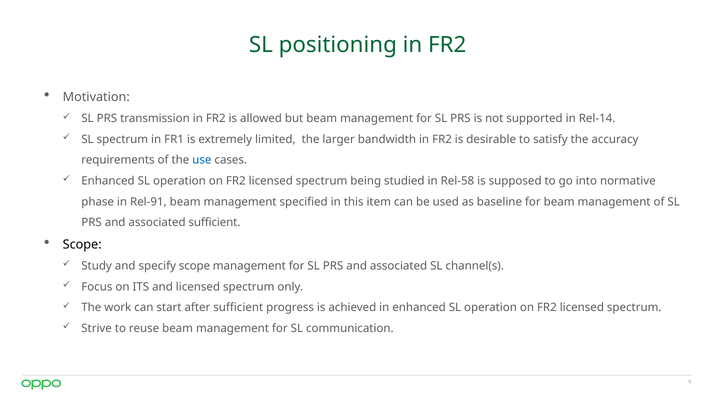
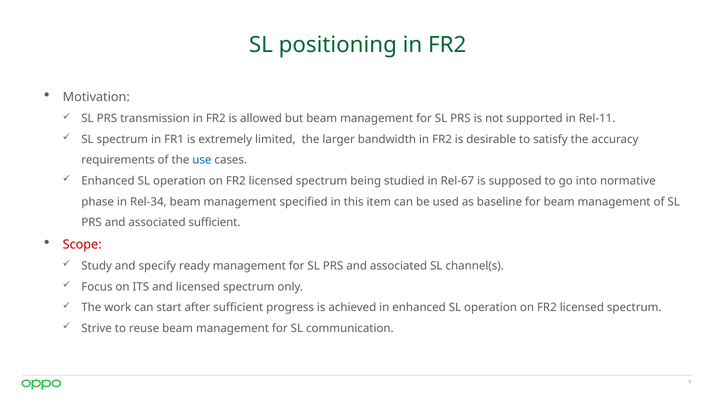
Rel-14: Rel-14 -> Rel-11
Rel-58: Rel-58 -> Rel-67
Rel-91: Rel-91 -> Rel-34
Scope at (82, 245) colour: black -> red
specify scope: scope -> ready
